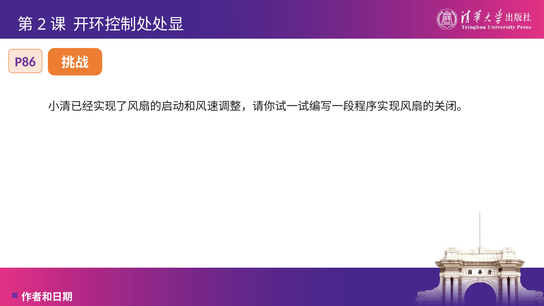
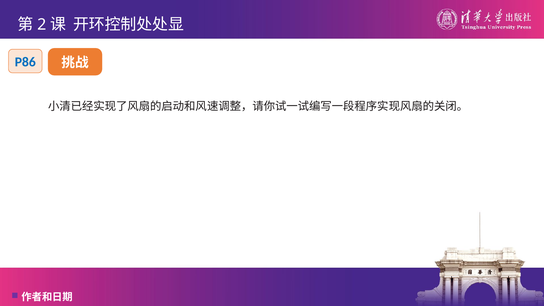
P86 colour: purple -> blue
